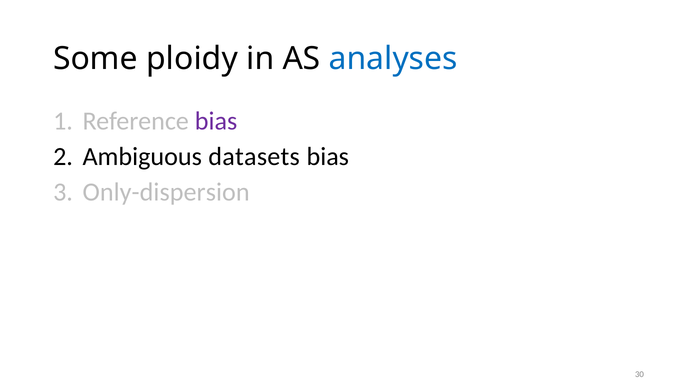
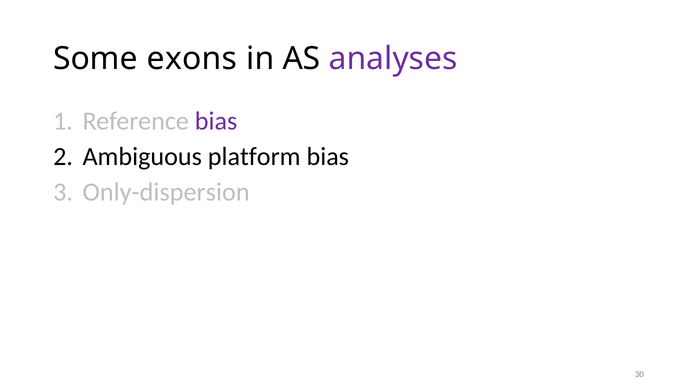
ploidy: ploidy -> exons
analyses colour: blue -> purple
datasets: datasets -> platform
